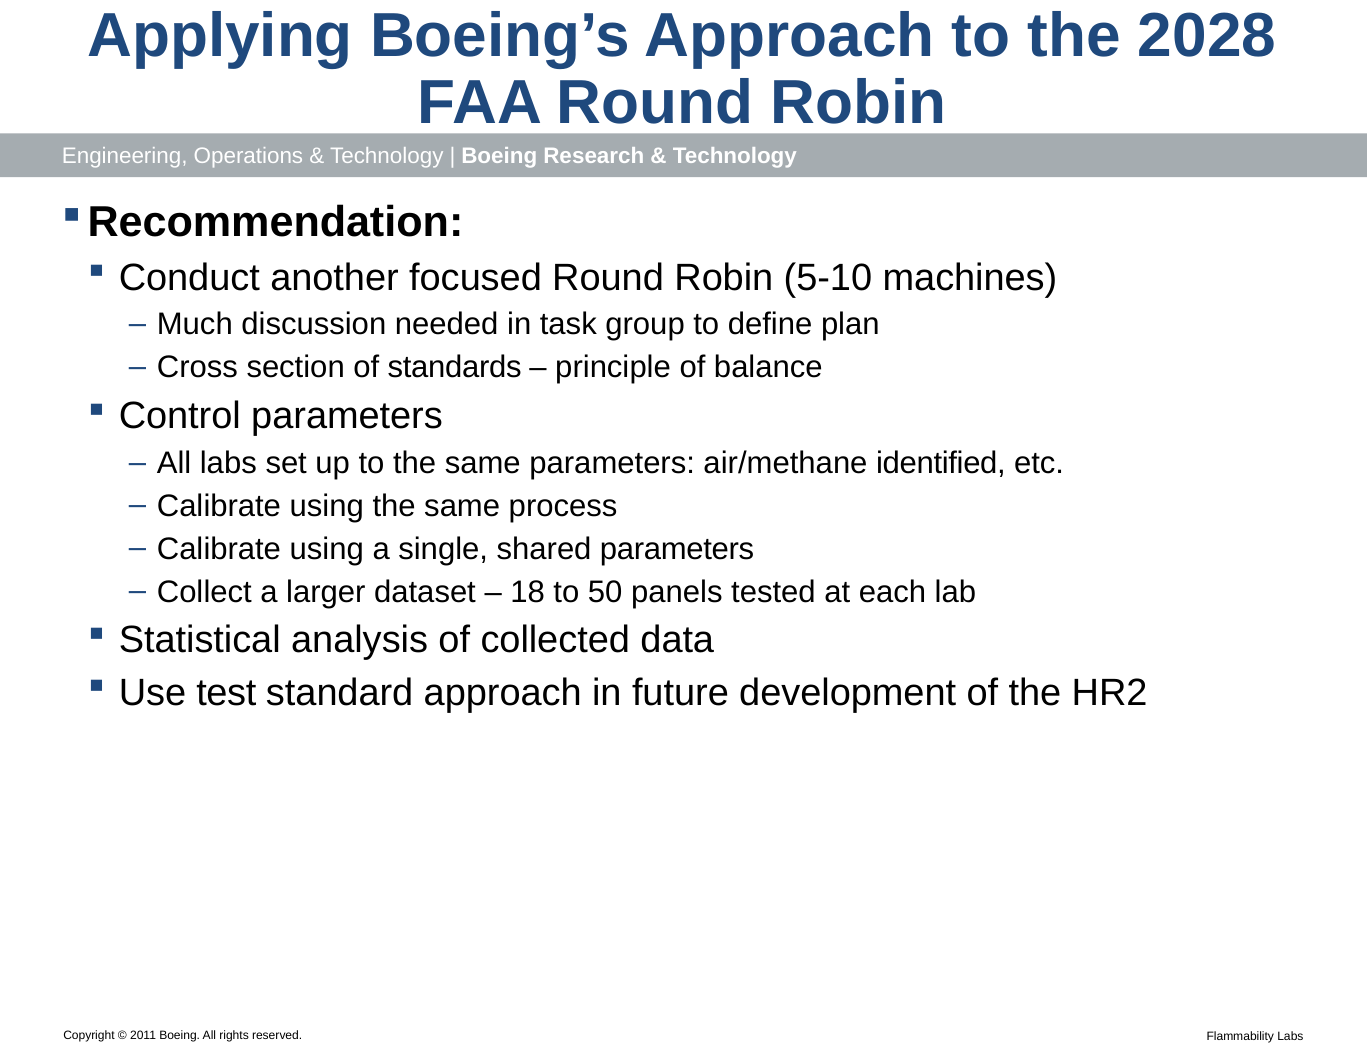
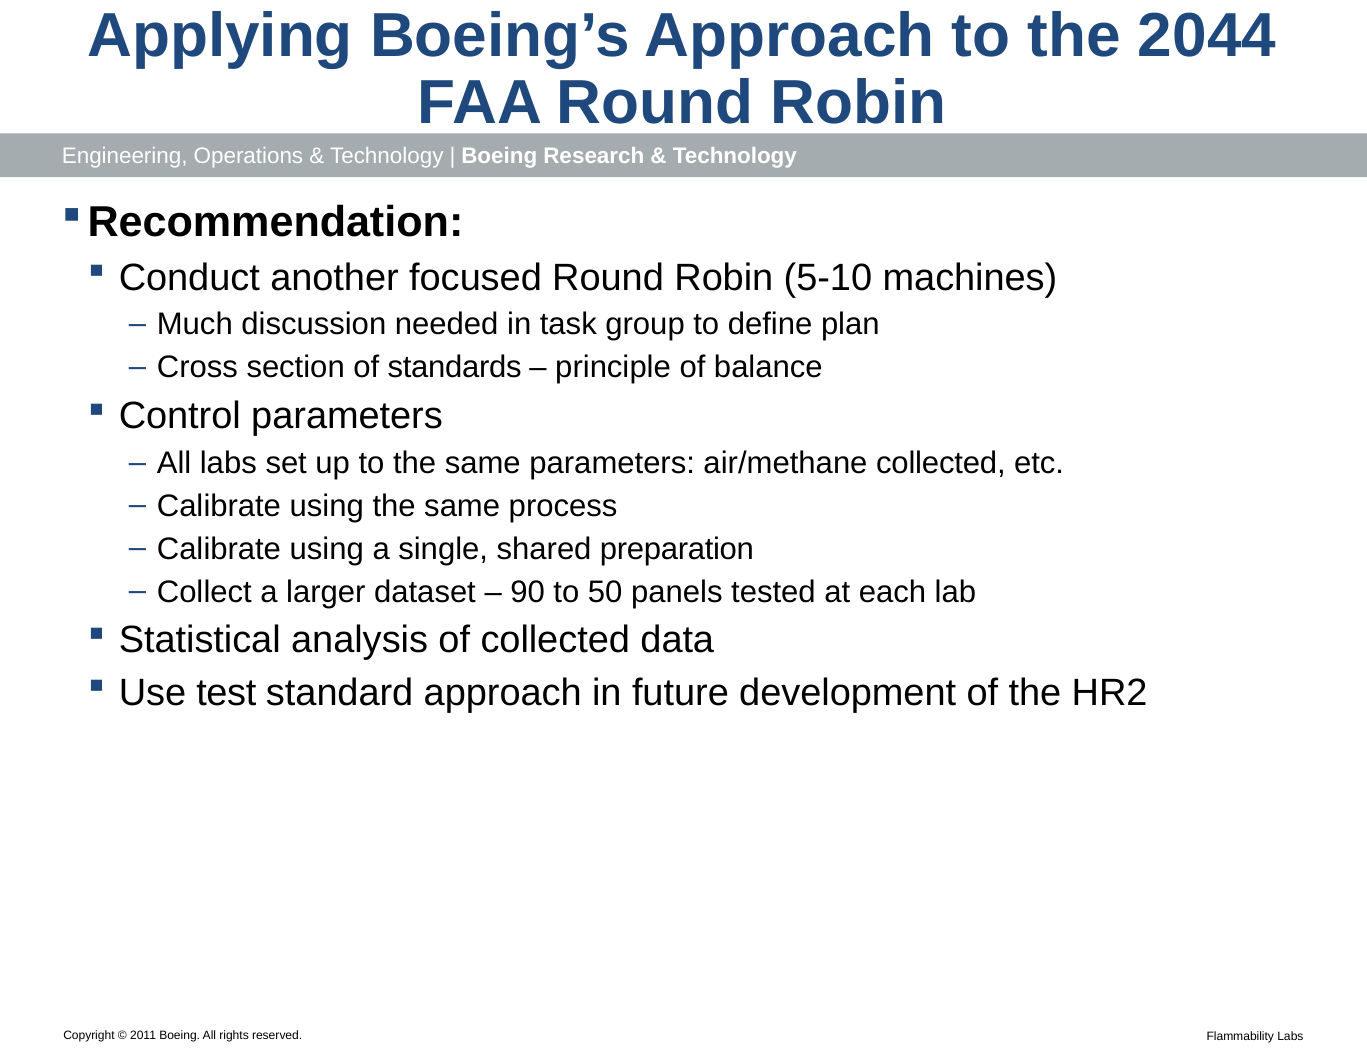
2028: 2028 -> 2044
air/methane identified: identified -> collected
shared parameters: parameters -> preparation
18: 18 -> 90
